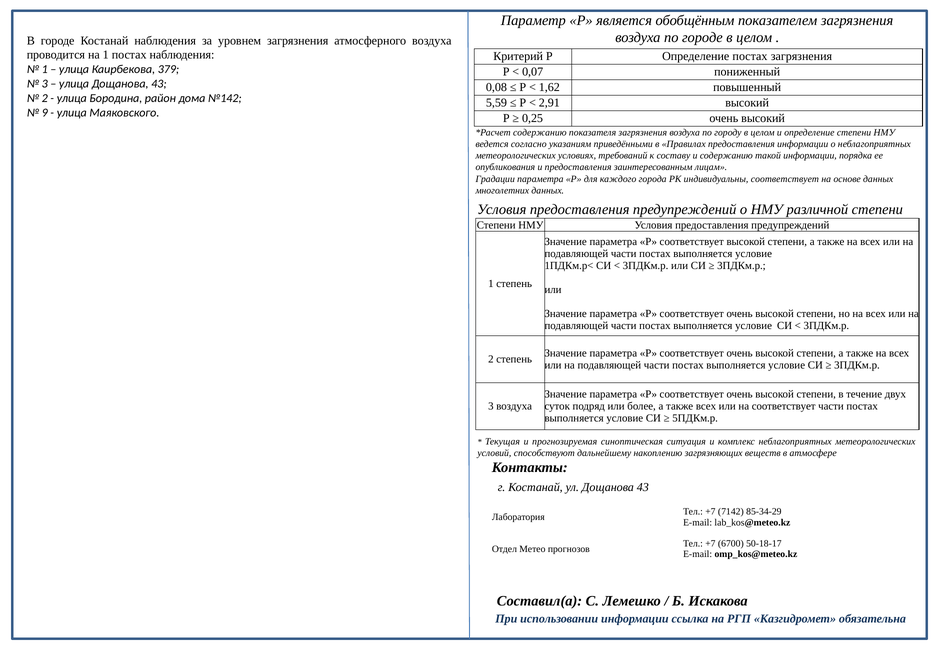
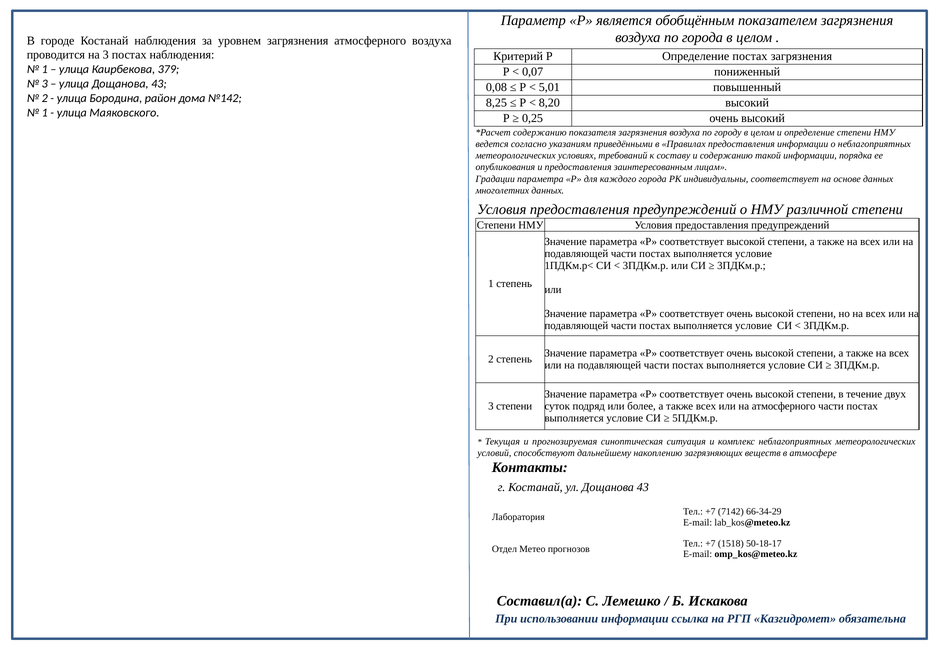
по городе: городе -> города
на 1: 1 -> 3
1,62: 1,62 -> 5,01
5,59: 5,59 -> 8,25
2,91: 2,91 -> 8,20
9 at (45, 113): 9 -> 1
3 воздуха: воздуха -> степени
на соответствует: соответствует -> атмосферного
85-34-29: 85-34-29 -> 66-34-29
6700: 6700 -> 1518
